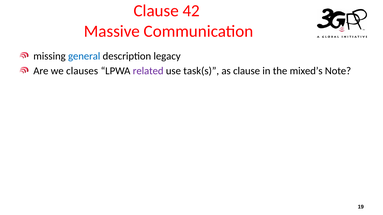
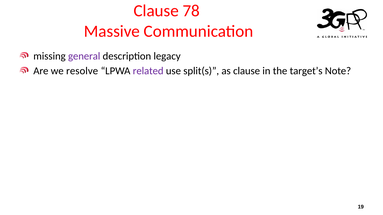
42: 42 -> 78
general colour: blue -> purple
clauses: clauses -> resolve
task(s: task(s -> split(s
mixed’s: mixed’s -> target’s
